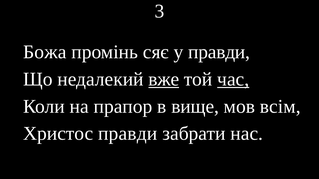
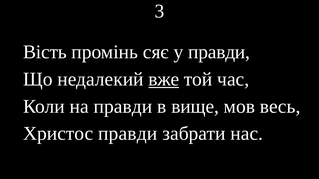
Божа: Божа -> Вість
час underline: present -> none
на прапор: прапор -> правди
всім: всім -> весь
